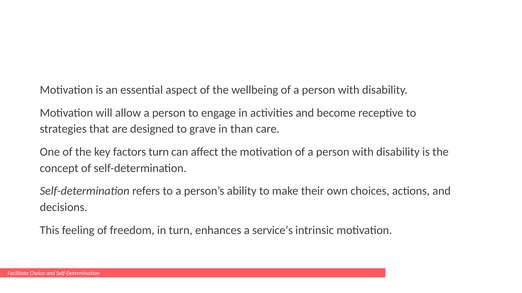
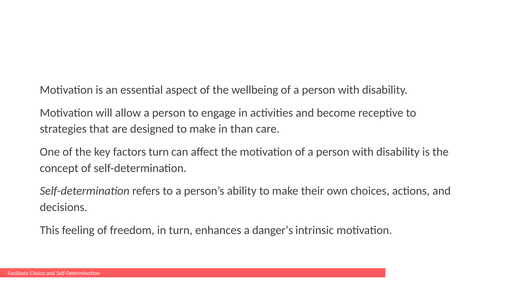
designed to grave: grave -> make
service’s: service’s -> danger’s
